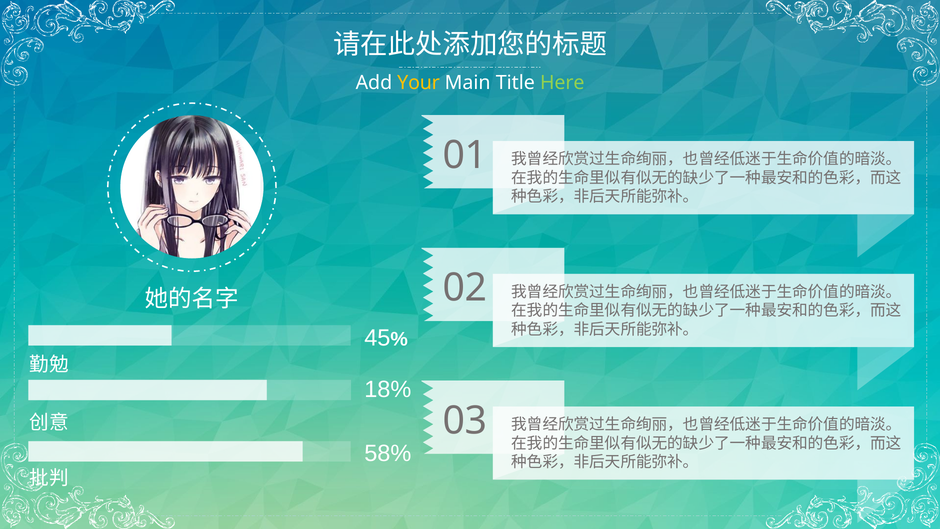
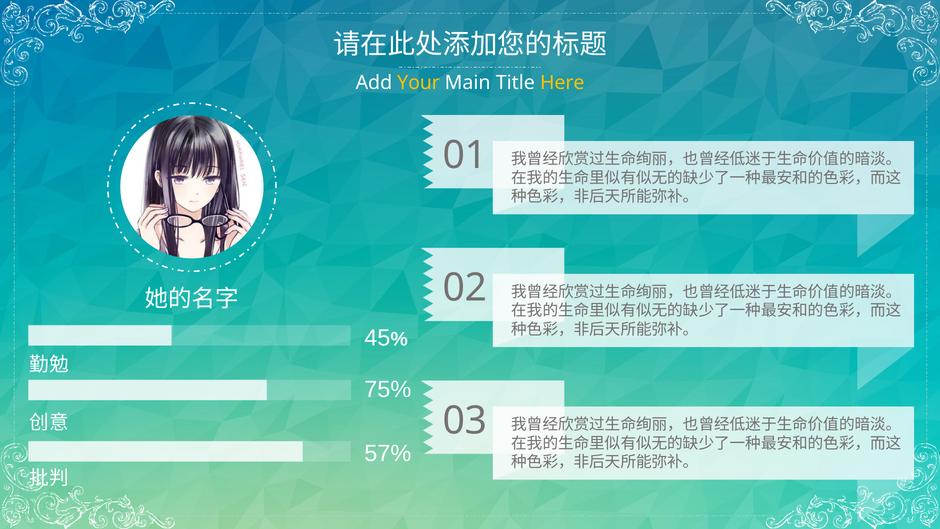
Here colour: light green -> yellow
18%: 18% -> 75%
58%: 58% -> 57%
